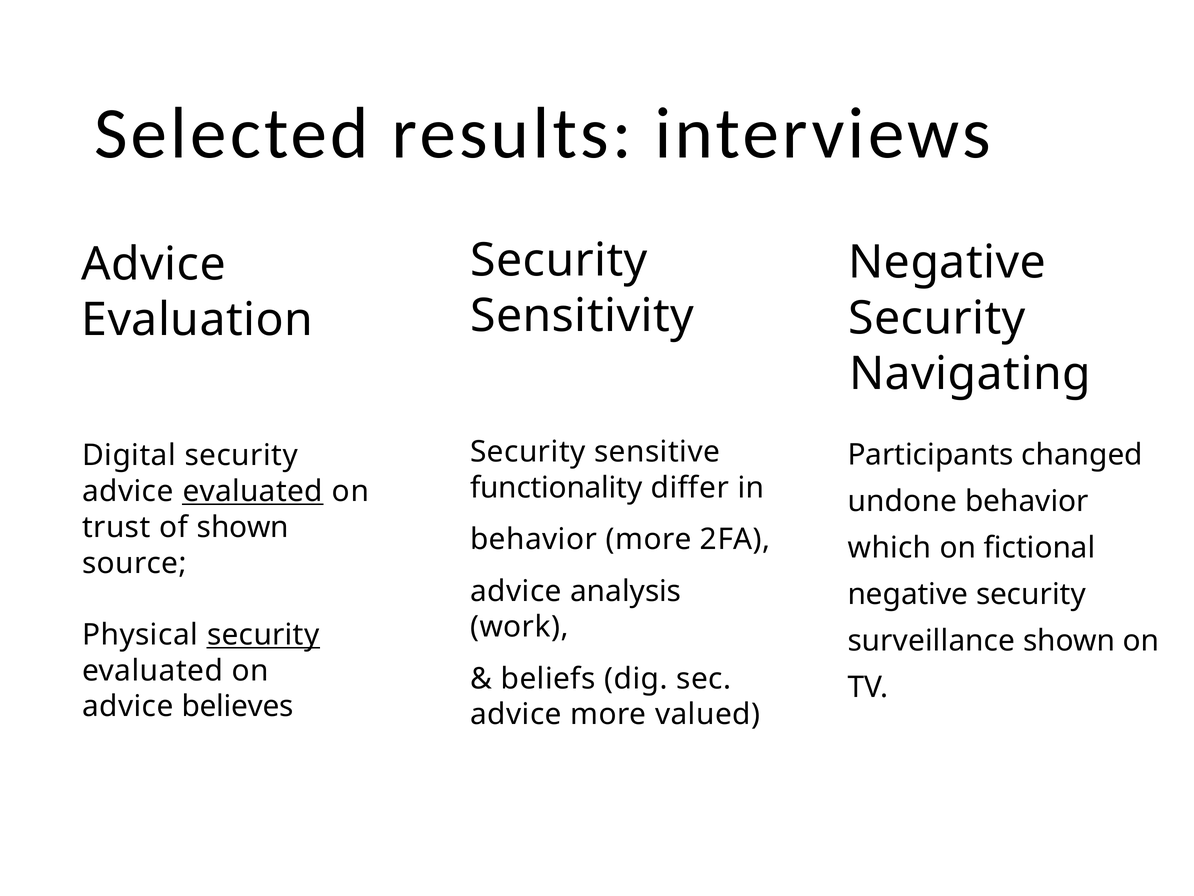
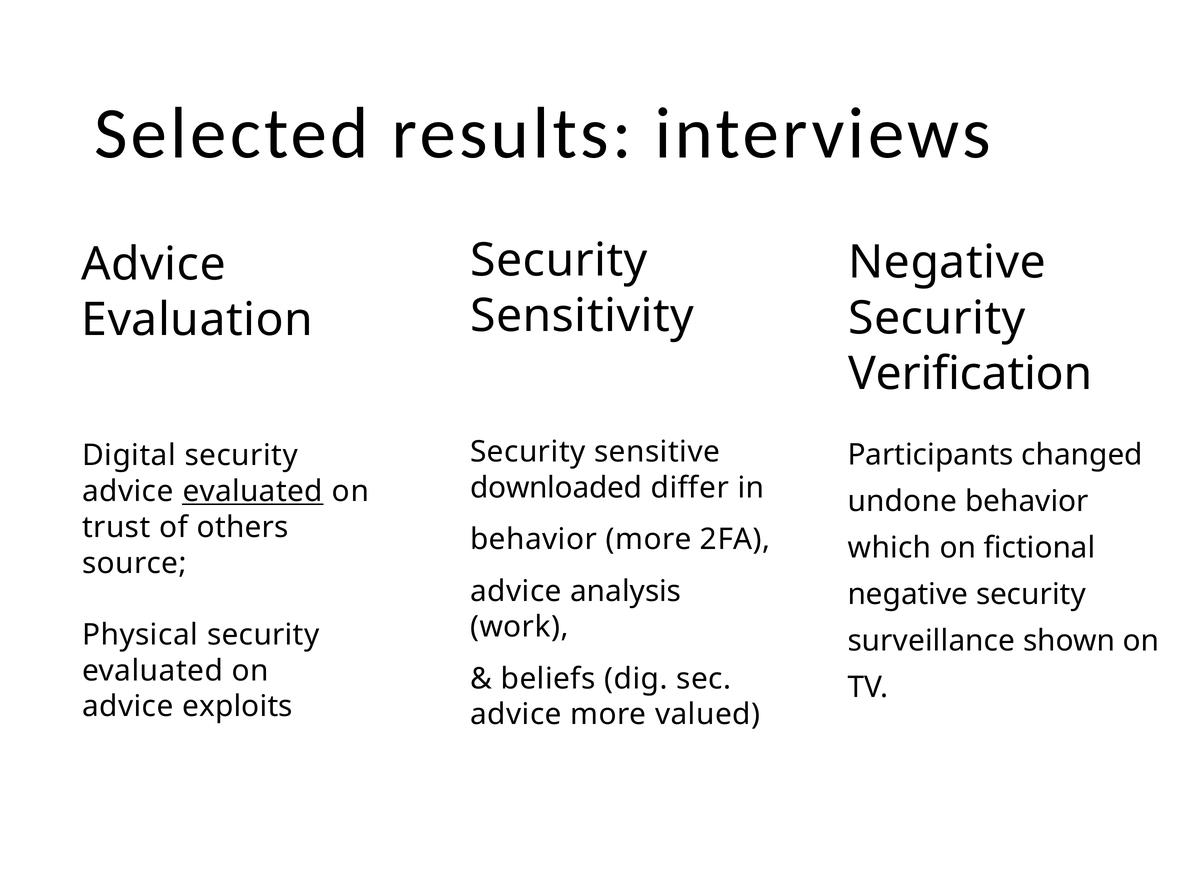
Navigating: Navigating -> Verification
functionality: functionality -> downloaded
of shown: shown -> others
security at (263, 634) underline: present -> none
believes: believes -> exploits
